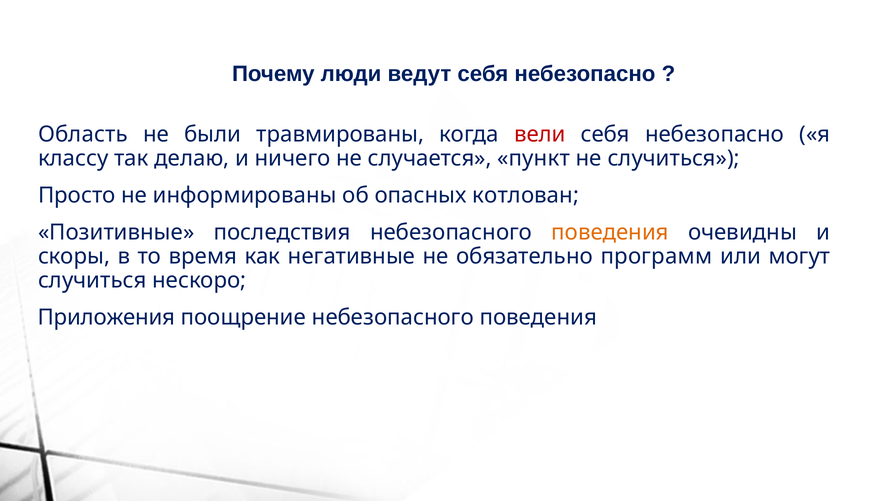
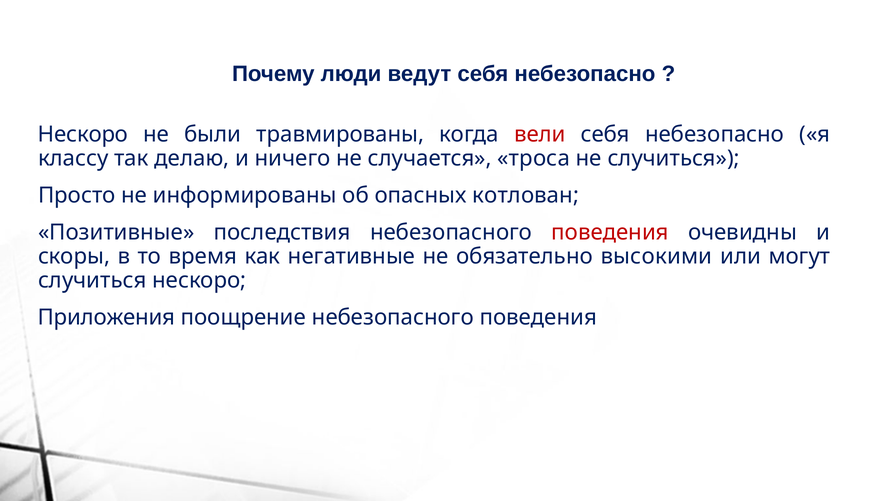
Область at (83, 134): Область -> Нескоро
пункт: пункт -> троса
поведения at (610, 232) colour: orange -> red
программ: программ -> высокими
